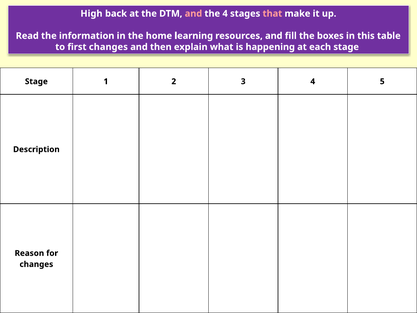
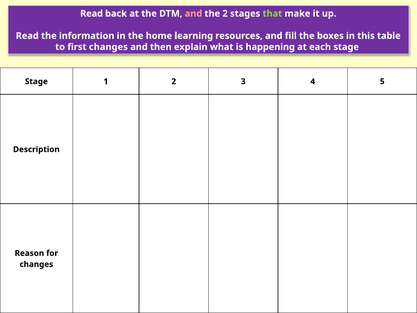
High at (91, 14): High -> Read
the 4: 4 -> 2
that colour: pink -> light green
